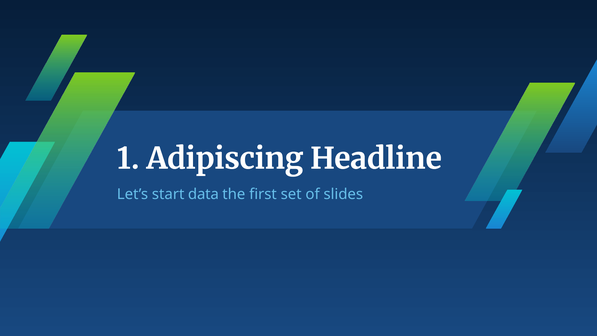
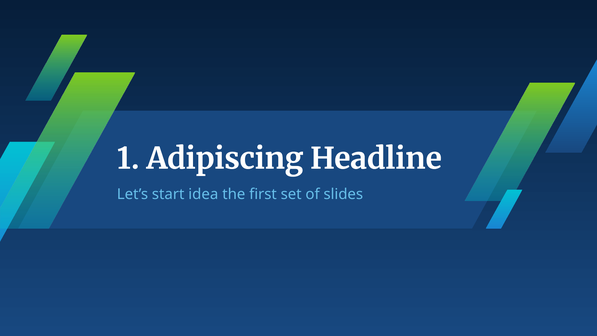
data: data -> idea
